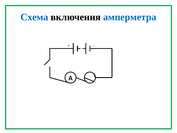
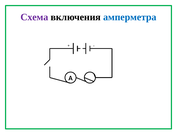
Схема colour: blue -> purple
